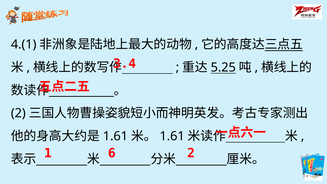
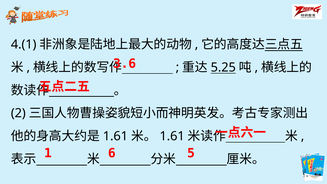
3.4: 3.4 -> 3.6
6 2: 2 -> 5
